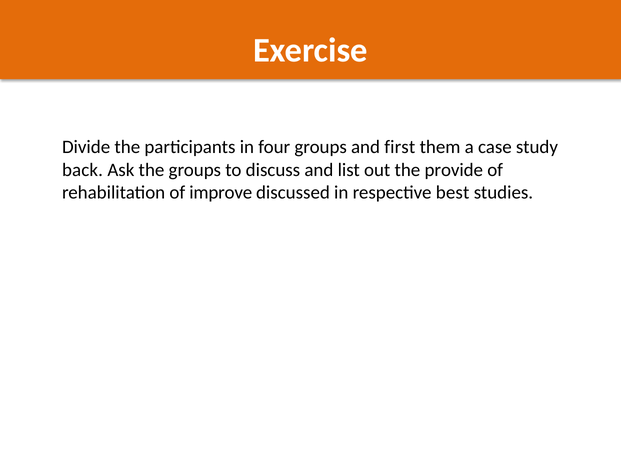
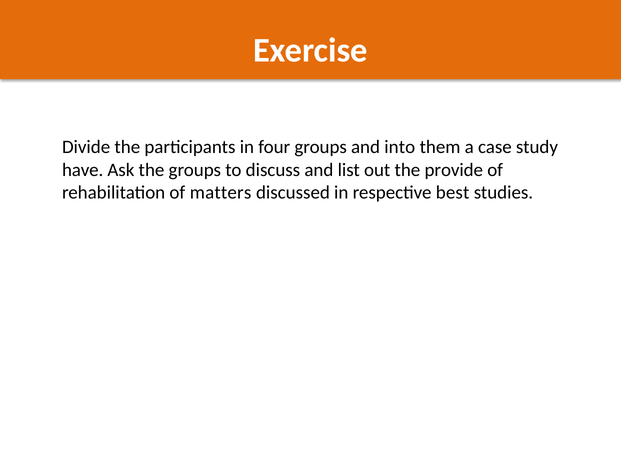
first: first -> into
back: back -> have
improve: improve -> matters
